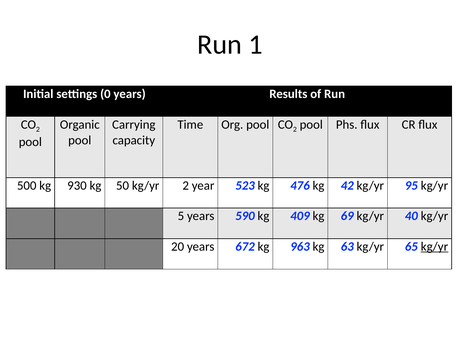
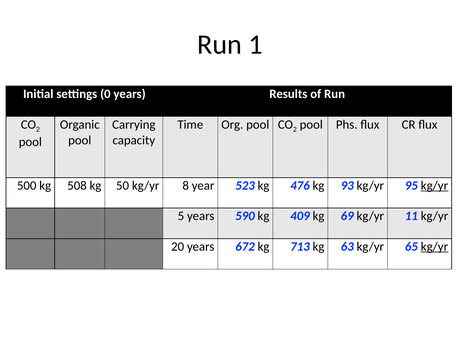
930: 930 -> 508
kg/yr 2: 2 -> 8
42: 42 -> 93
kg/yr at (434, 186) underline: none -> present
40: 40 -> 11
963: 963 -> 713
